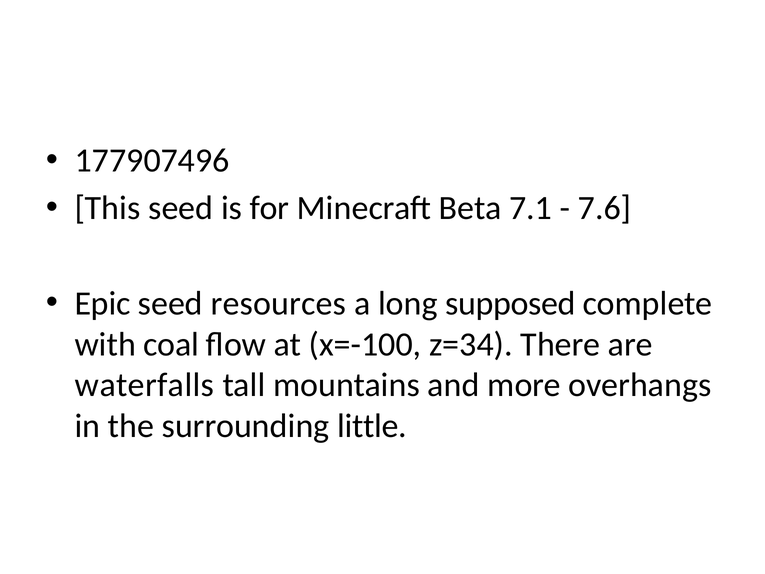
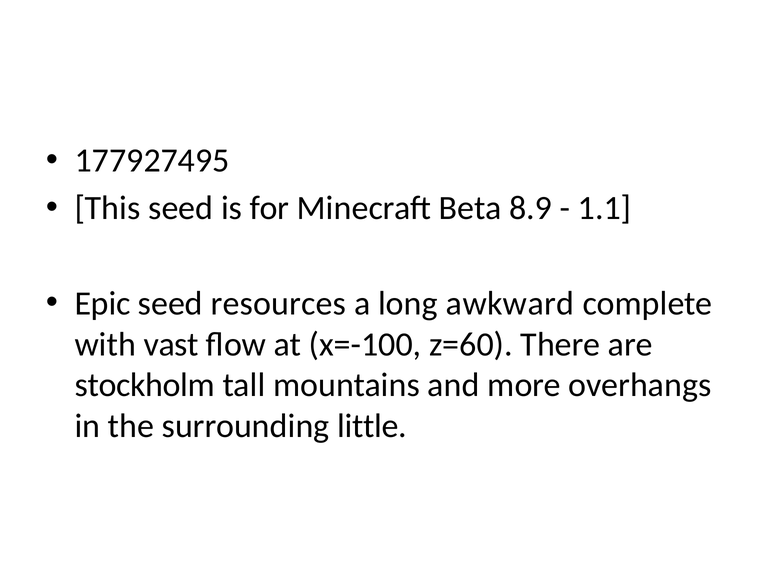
177907496: 177907496 -> 177927495
7.1: 7.1 -> 8.9
7.6: 7.6 -> 1.1
supposed: supposed -> awkward
coal: coal -> vast
z=34: z=34 -> z=60
waterfalls: waterfalls -> stockholm
